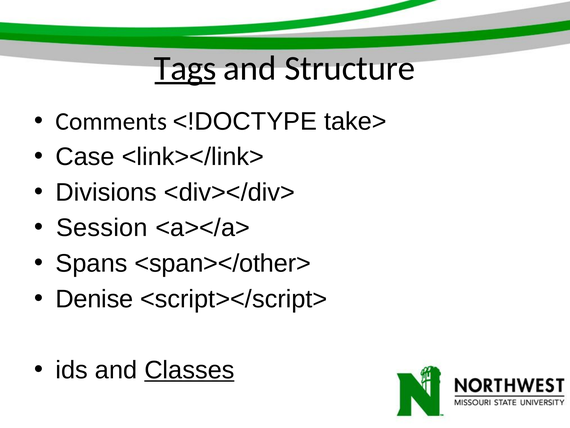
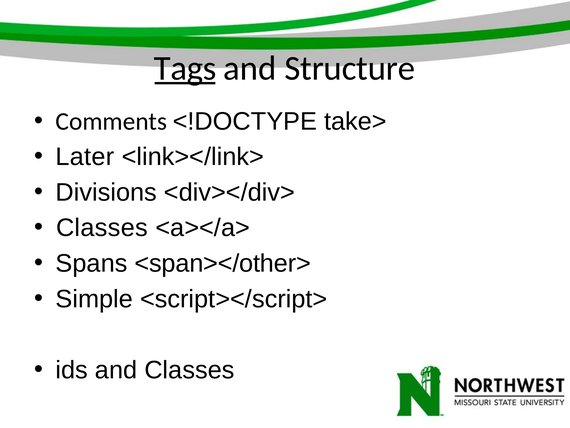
Case: Case -> Later
Session at (102, 228): Session -> Classes
Denise: Denise -> Simple
Classes at (189, 370) underline: present -> none
